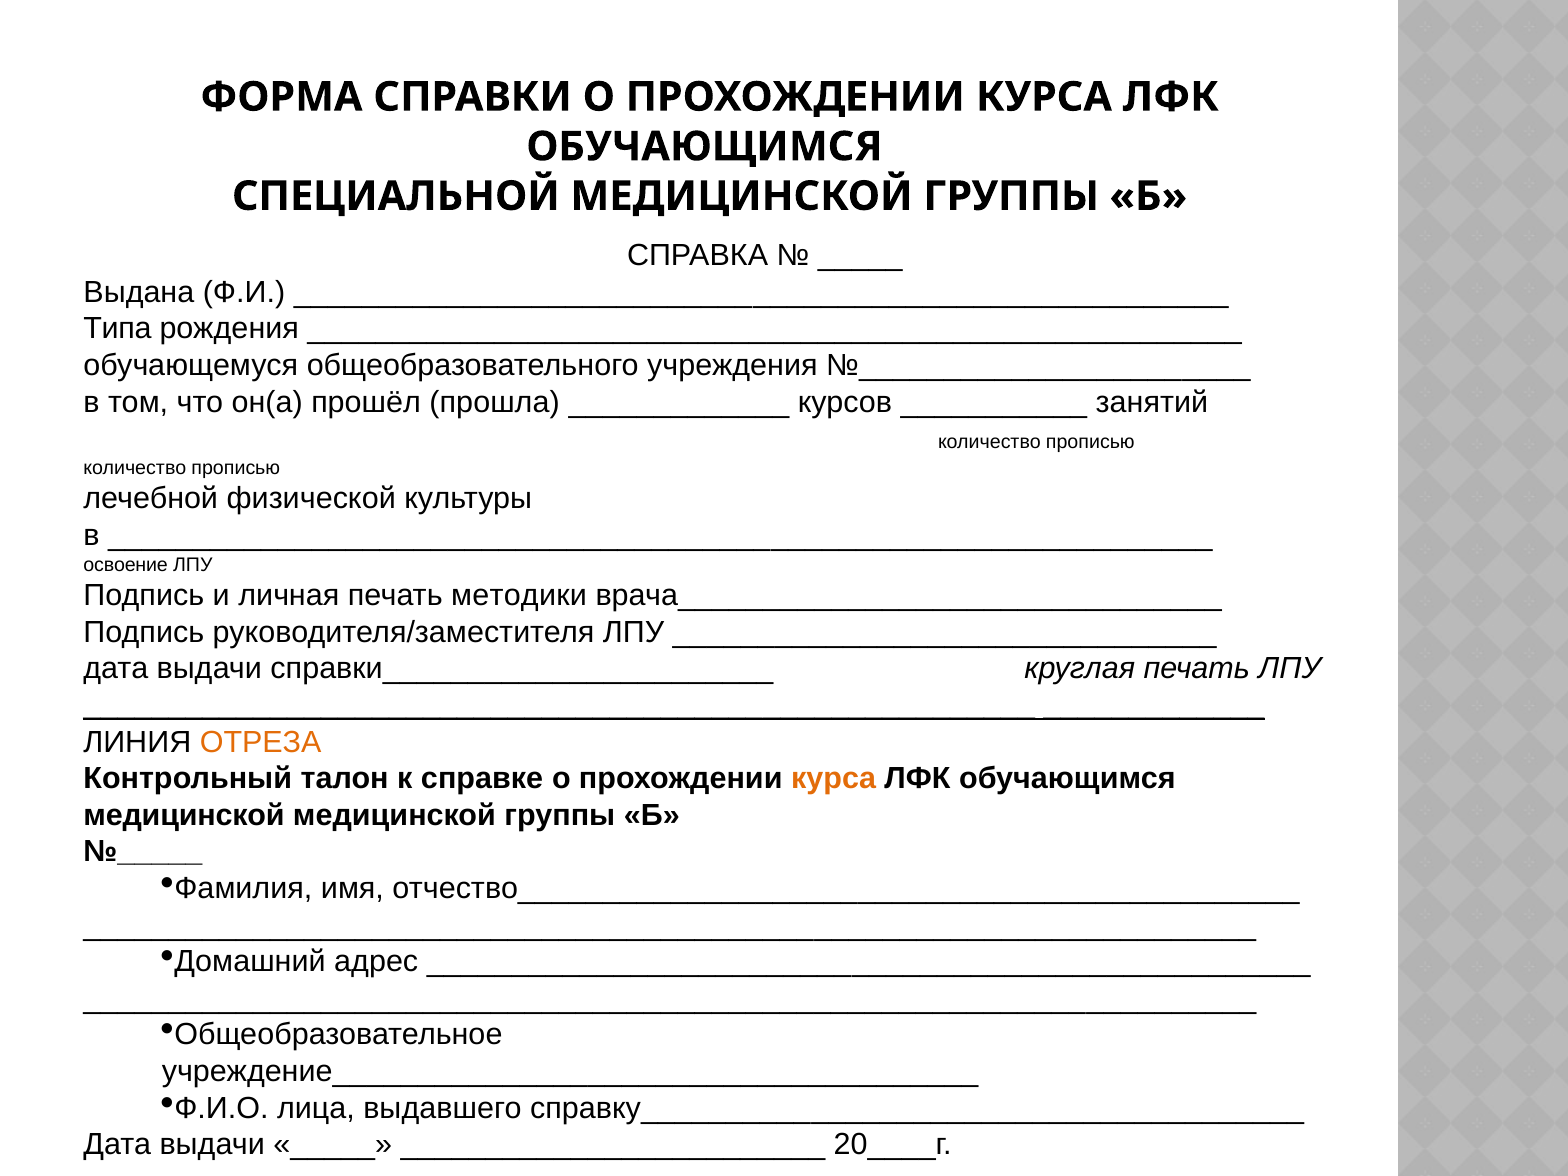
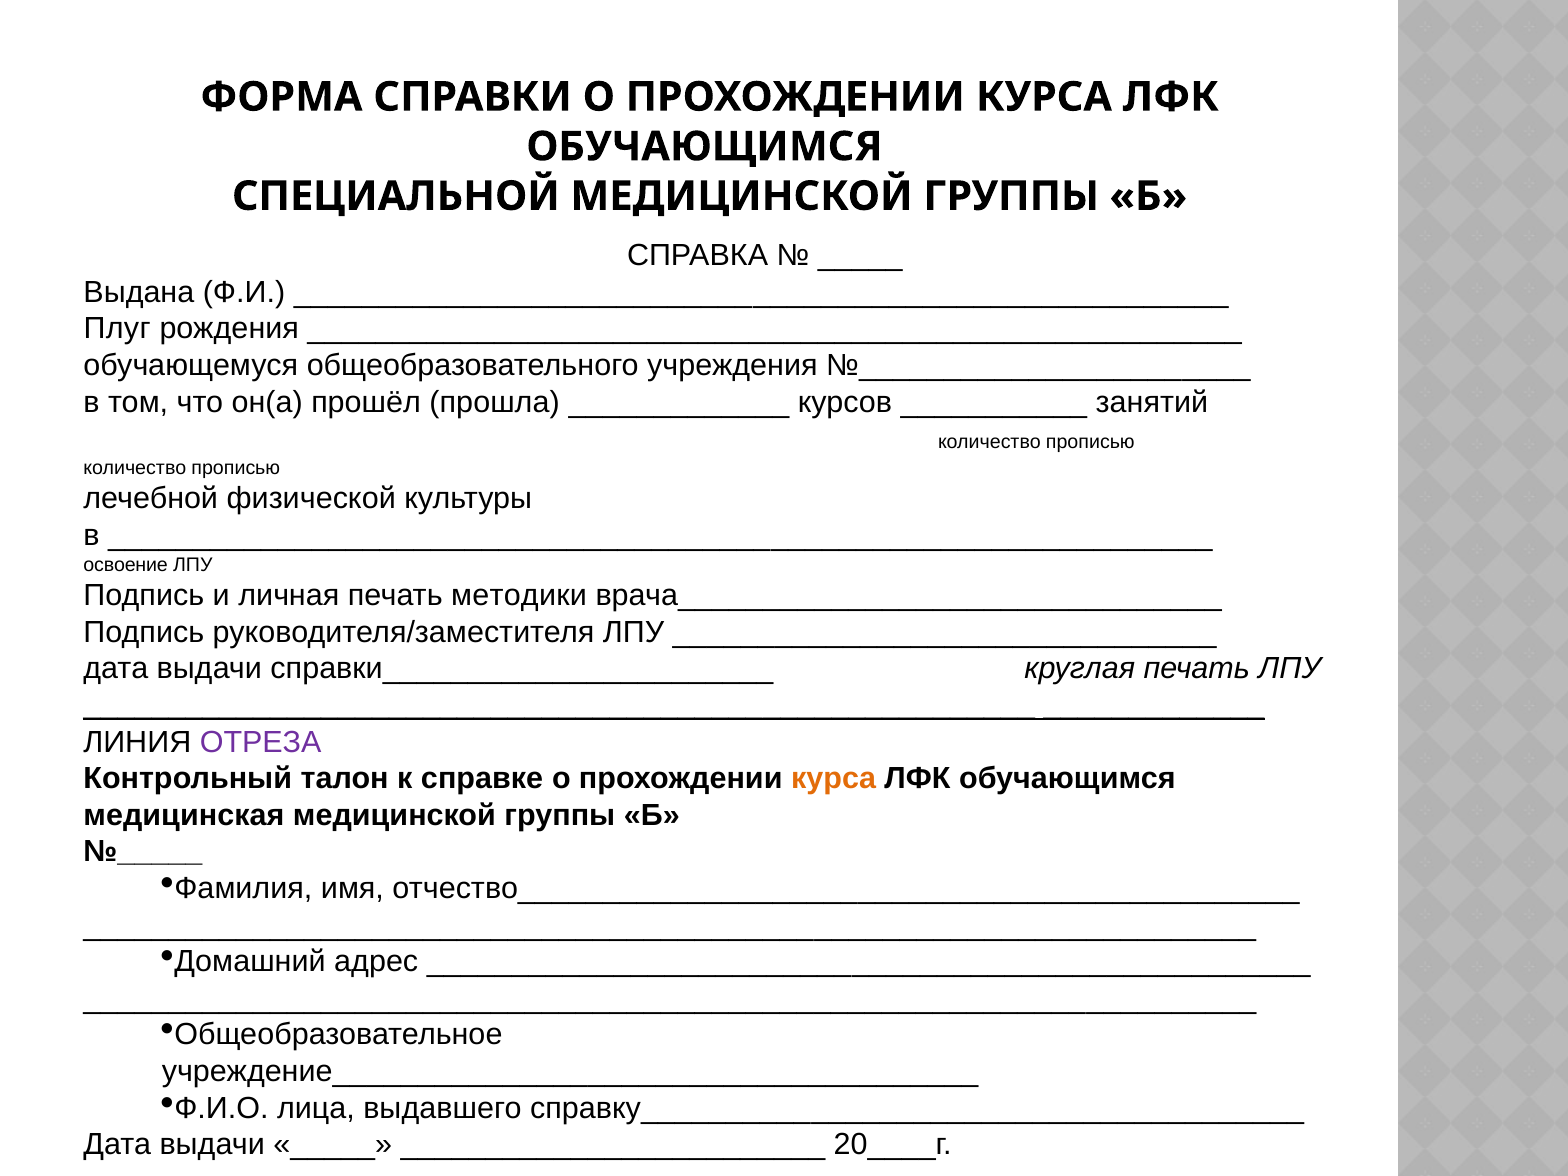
Типа: Типа -> Плуг
ОТРЕЗА colour: orange -> purple
медицинской at (184, 815): медицинской -> медицинская
